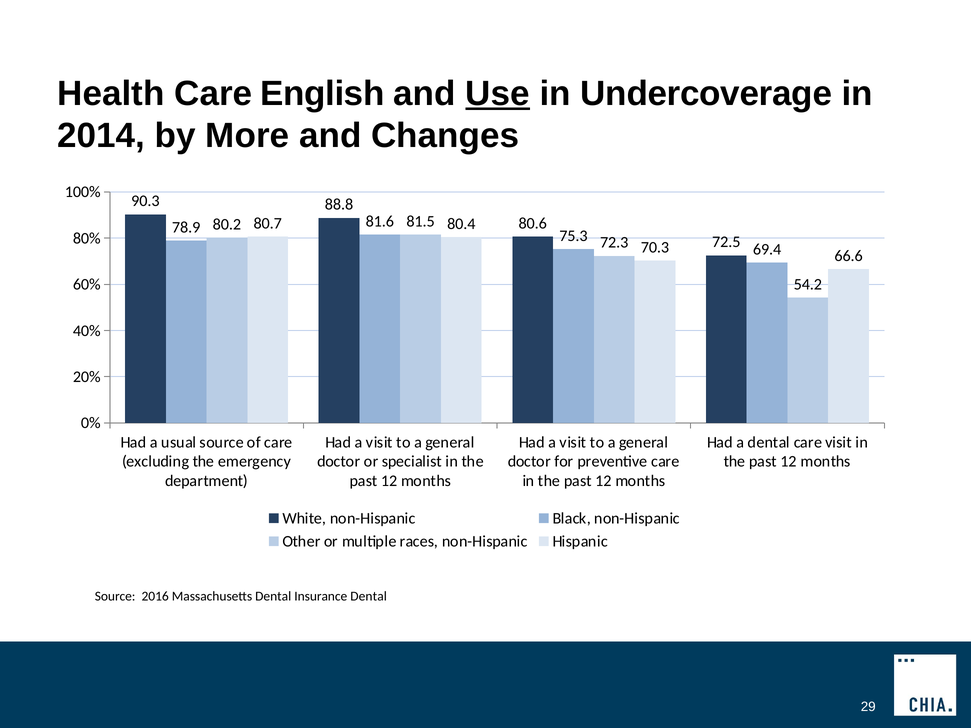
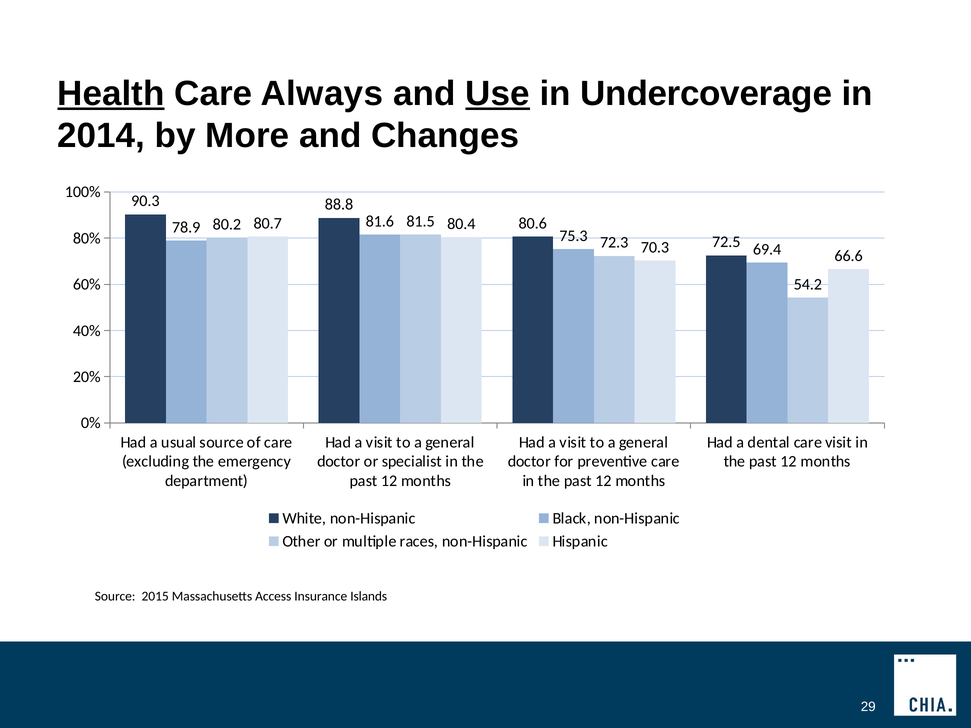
Health underline: none -> present
English: English -> Always
2016: 2016 -> 2015
Massachusetts Dental: Dental -> Access
Insurance Dental: Dental -> Islands
